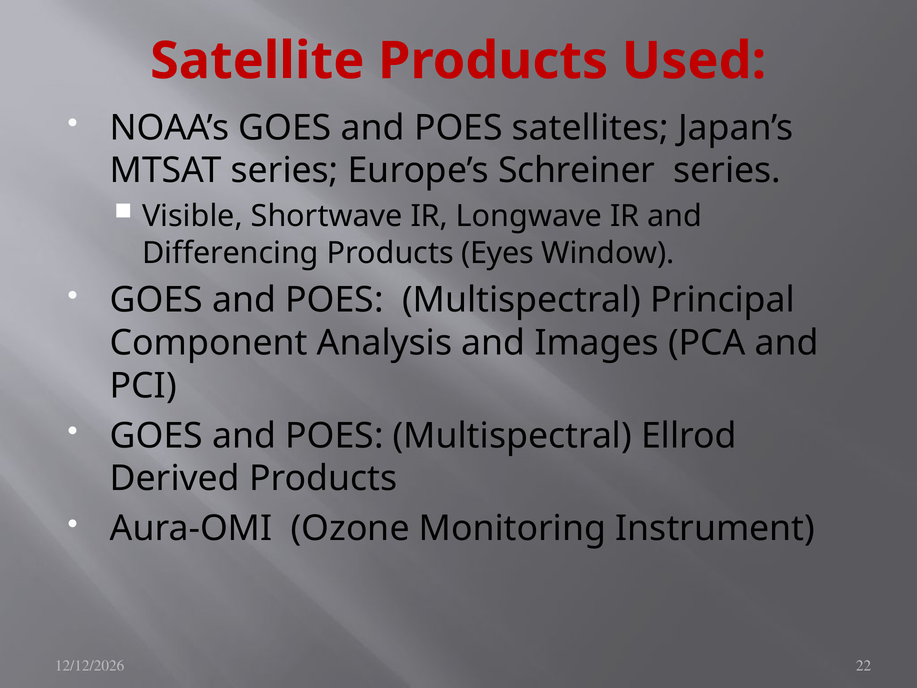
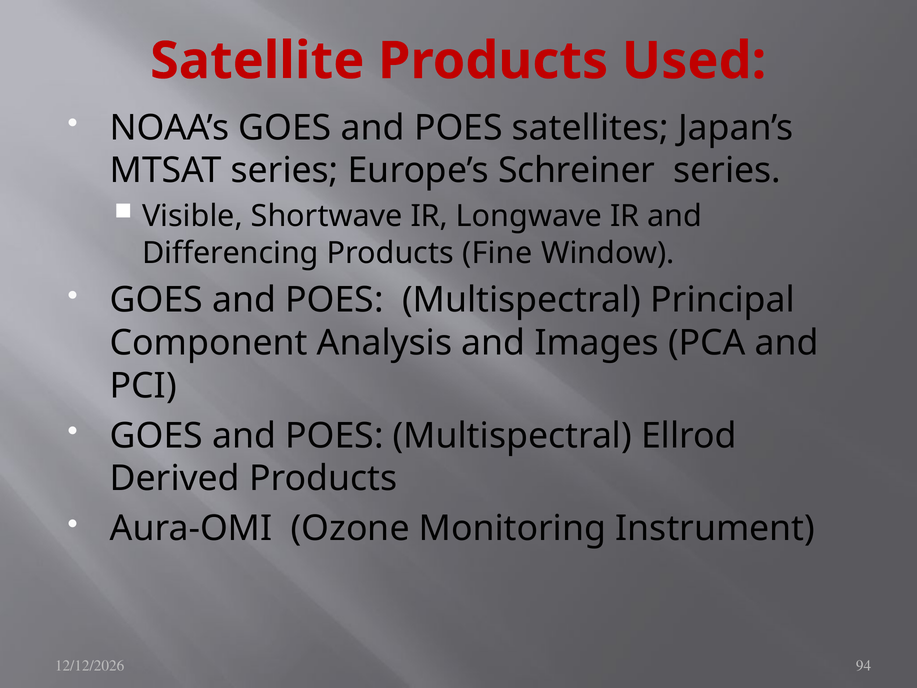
Eyes: Eyes -> Fine
22: 22 -> 94
